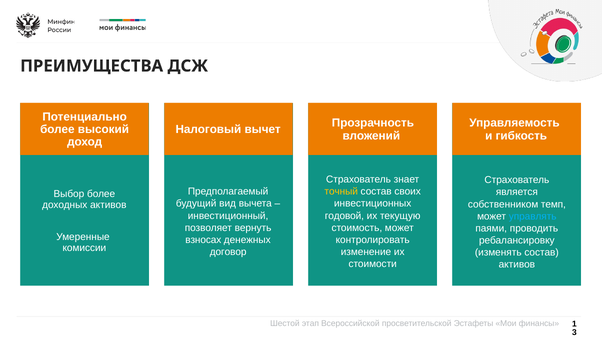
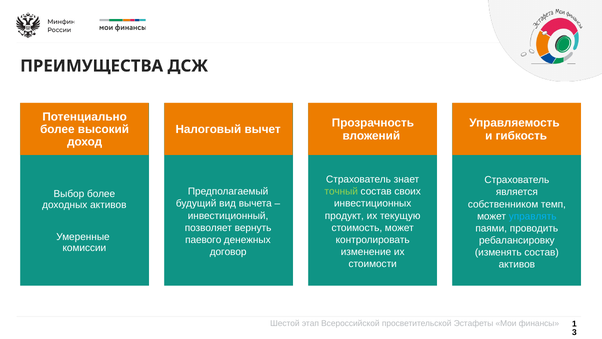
точный colour: yellow -> light green
годовой: годовой -> продукт
взносах: взносах -> паевого
